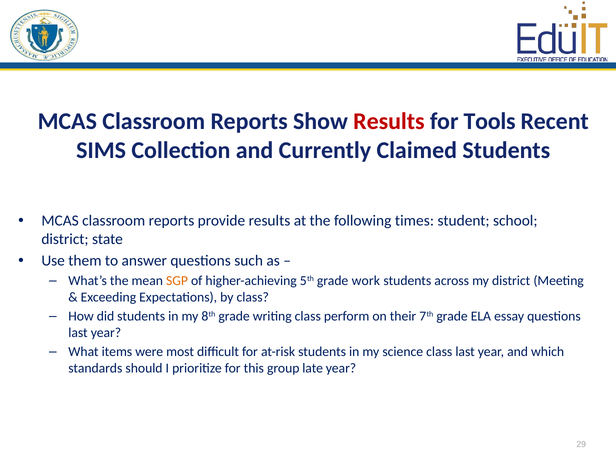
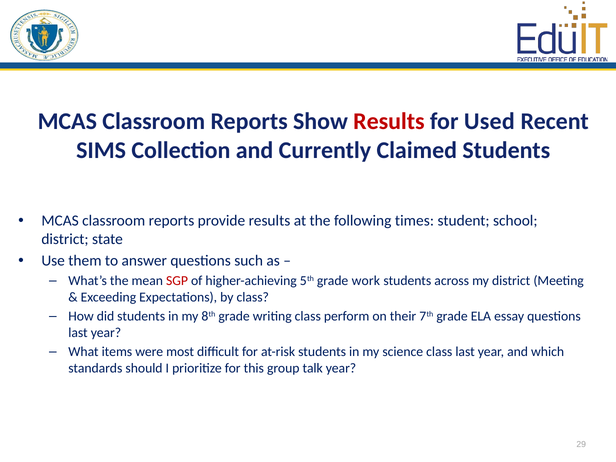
Tools: Tools -> Used
SGP colour: orange -> red
late: late -> talk
